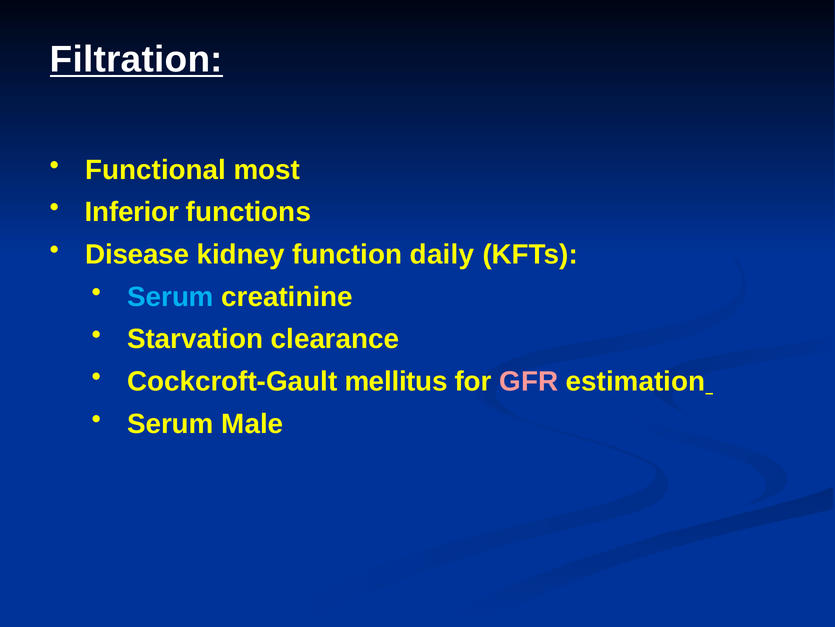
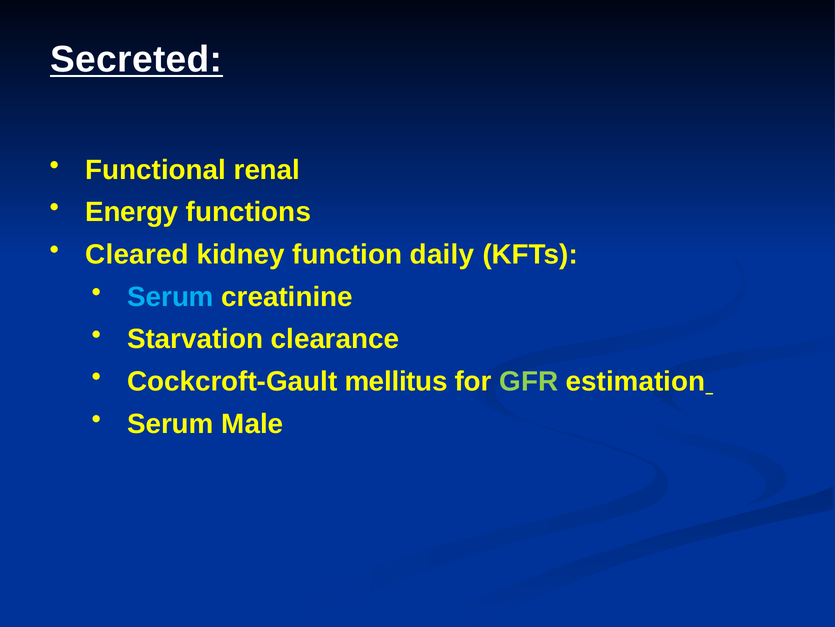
Filtration: Filtration -> Secreted
most: most -> renal
Inferior: Inferior -> Energy
Disease: Disease -> Cleared
GFR colour: pink -> light green
